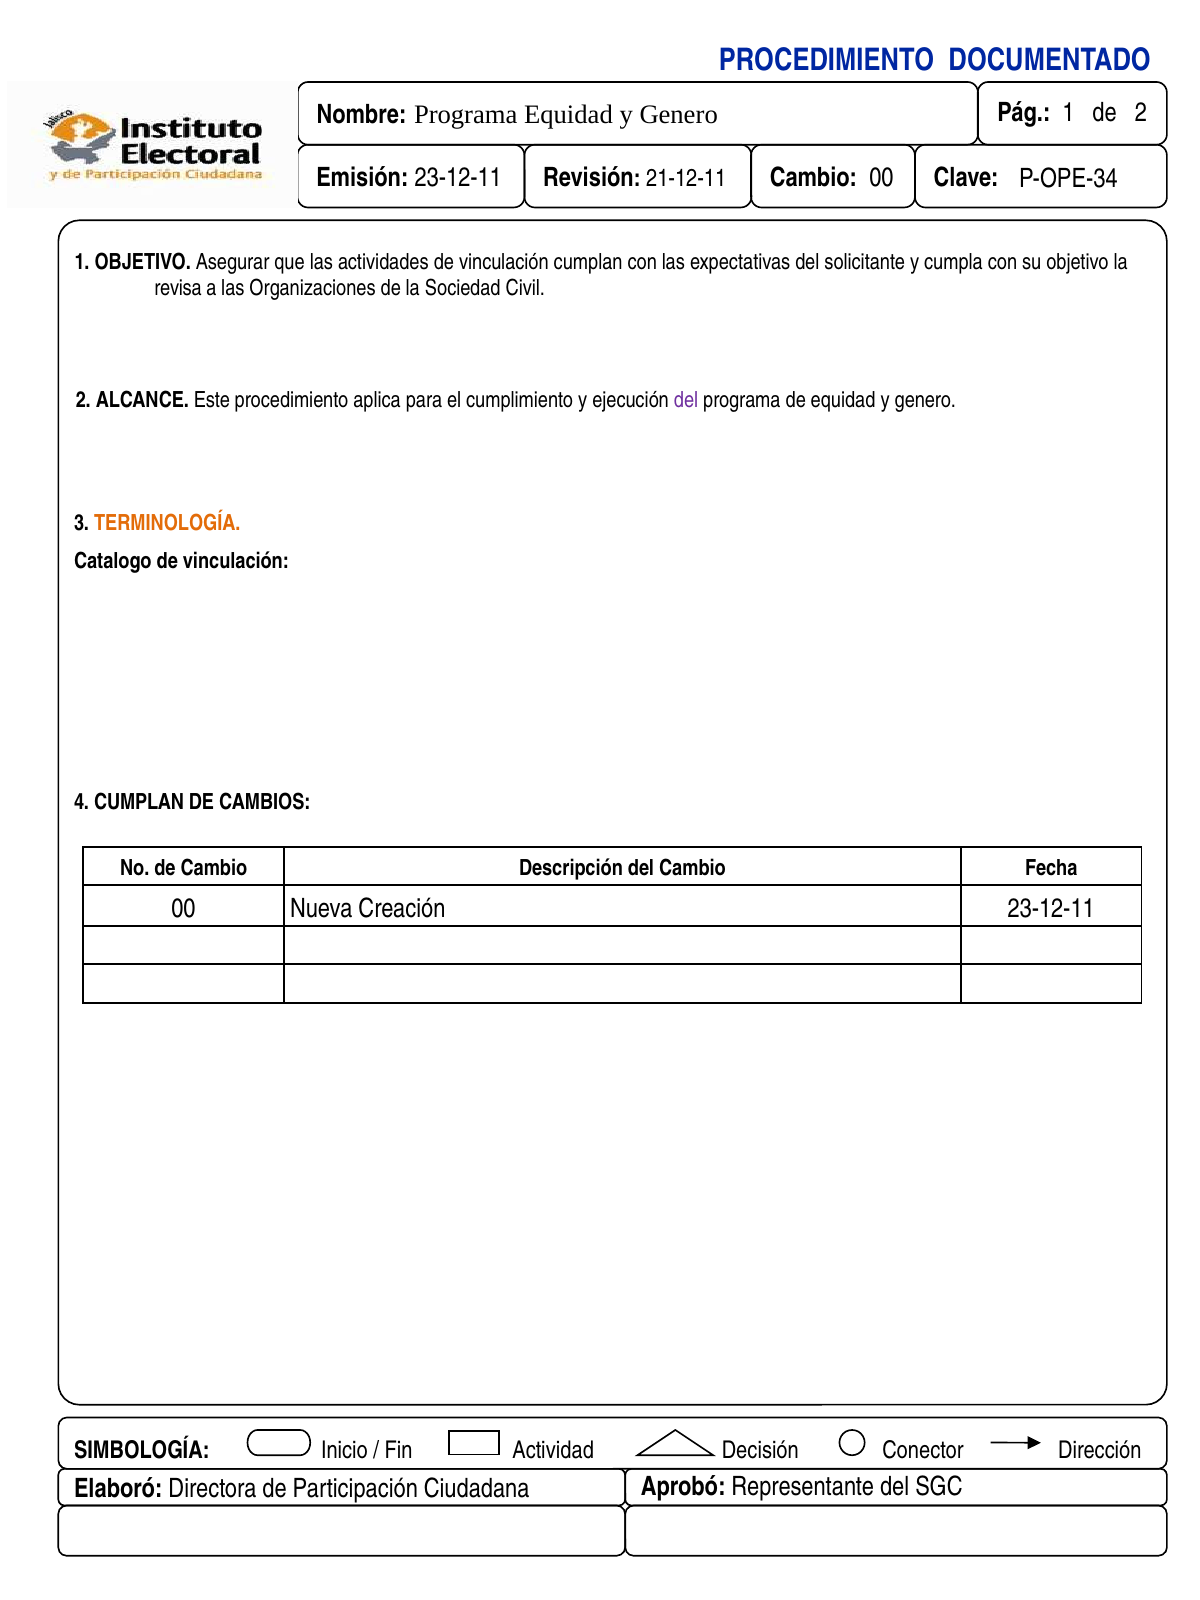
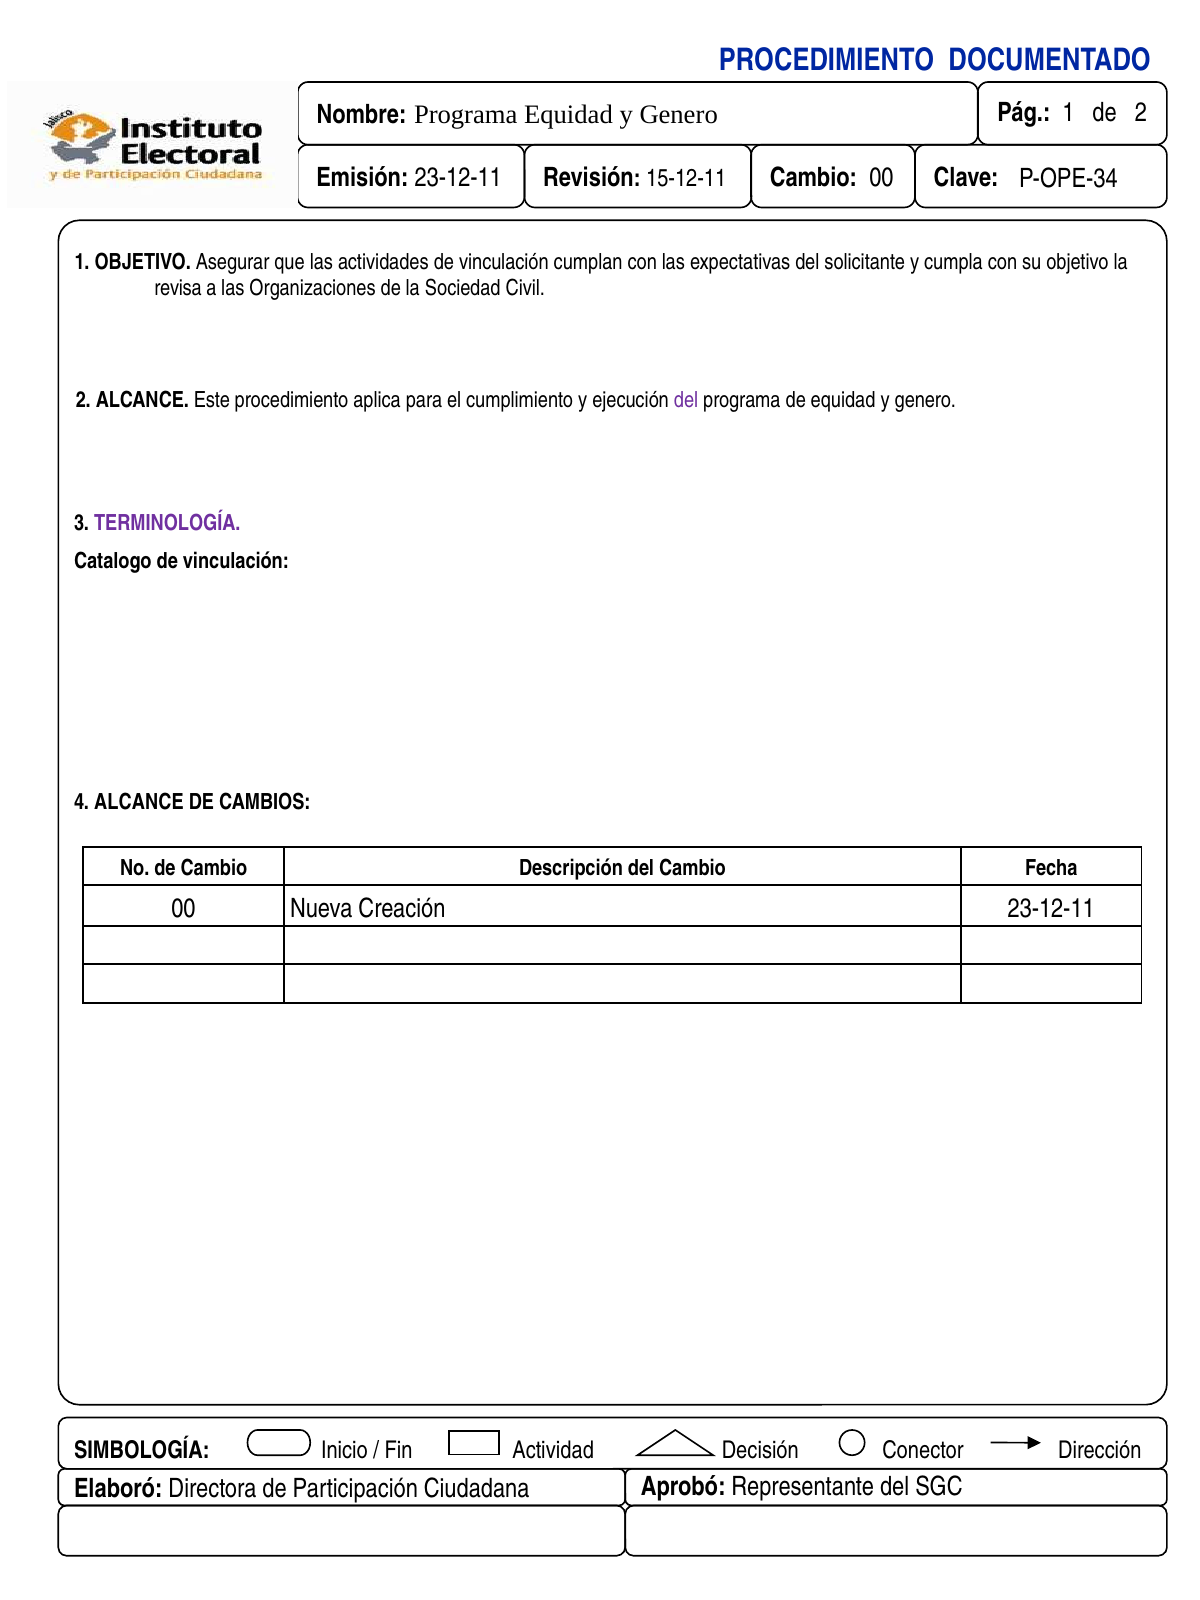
21-12-11: 21-12-11 -> 15-12-11
TERMINOLOGÍA colour: orange -> purple
4 CUMPLAN: CUMPLAN -> ALCANCE
